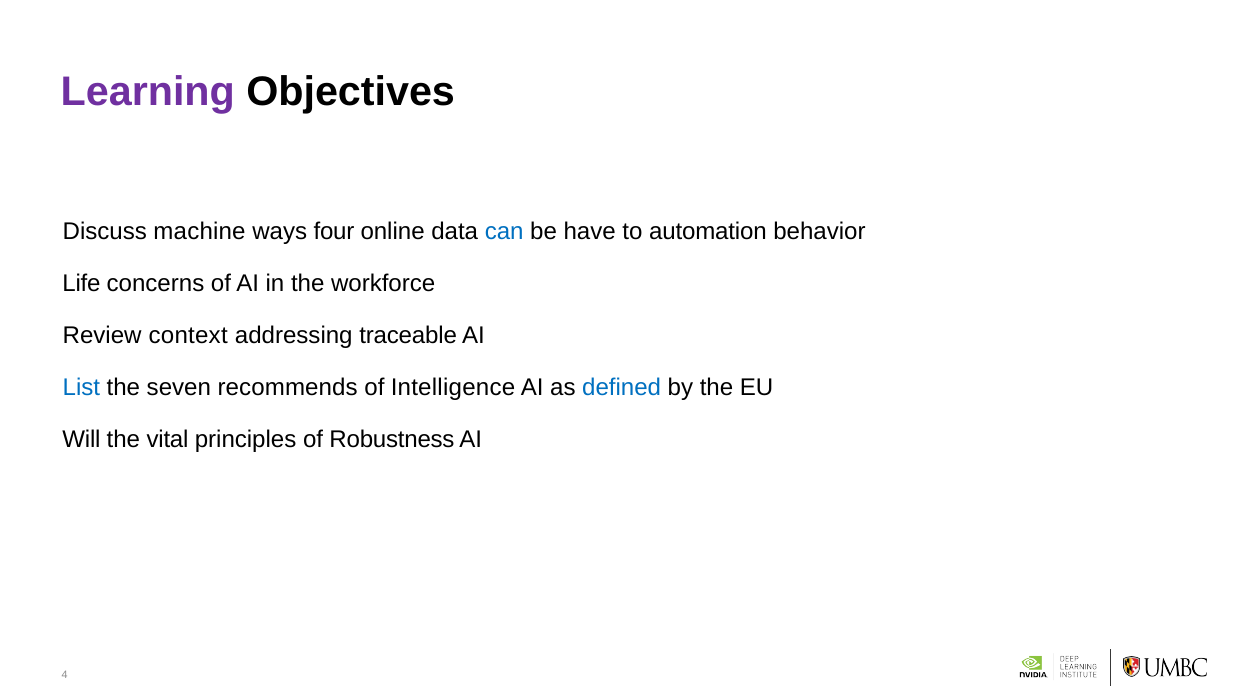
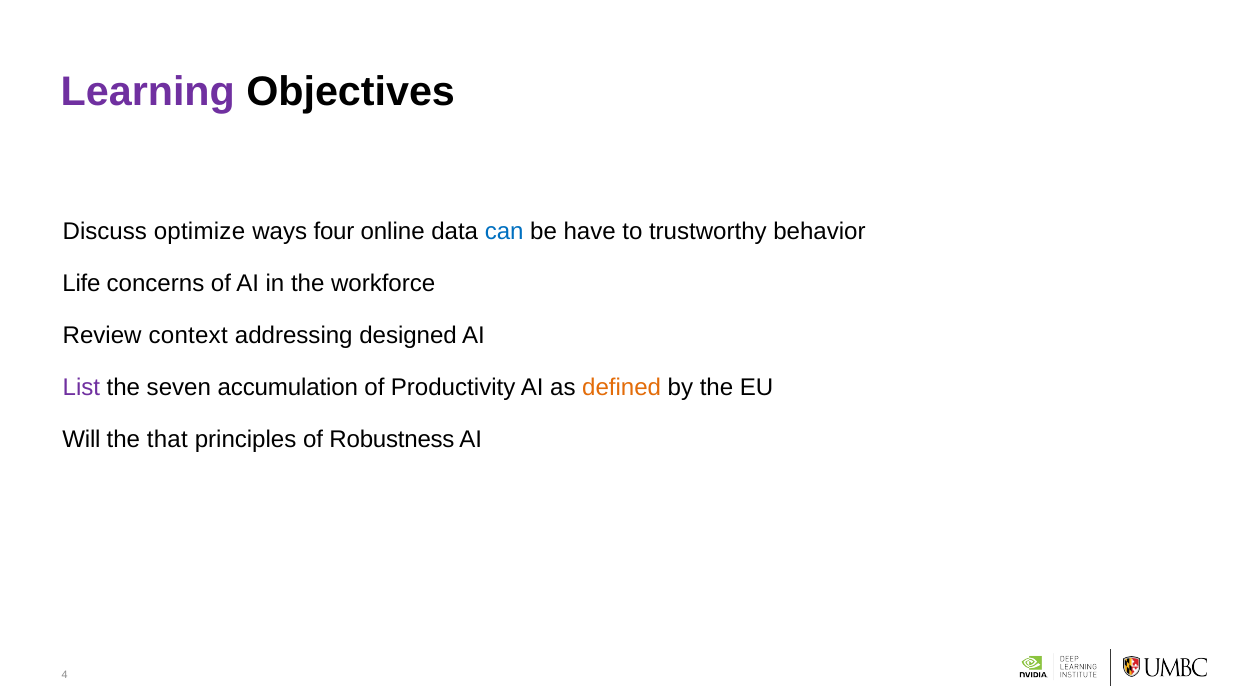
machine: machine -> optimize
automation: automation -> trustworthy
traceable: traceable -> designed
List colour: blue -> purple
recommends: recommends -> accumulation
Intelligence: Intelligence -> Productivity
defined colour: blue -> orange
vital: vital -> that
